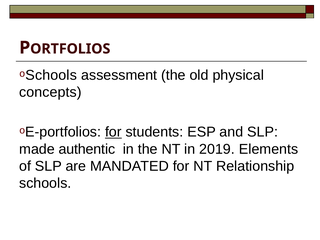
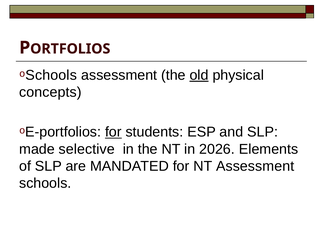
old underline: none -> present
authentic: authentic -> selective
2019: 2019 -> 2026
NT Relationship: Relationship -> Assessment
